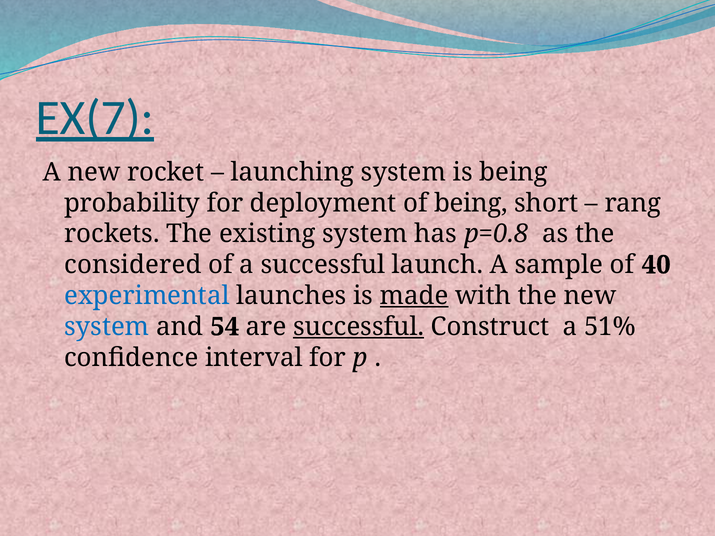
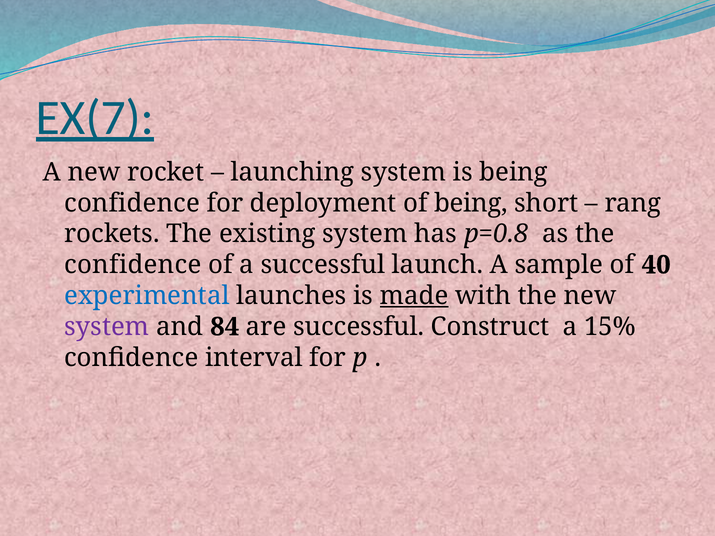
probability at (132, 203): probability -> confidence
considered at (133, 265): considered -> confidence
system at (107, 327) colour: blue -> purple
54: 54 -> 84
successful at (359, 327) underline: present -> none
51%: 51% -> 15%
